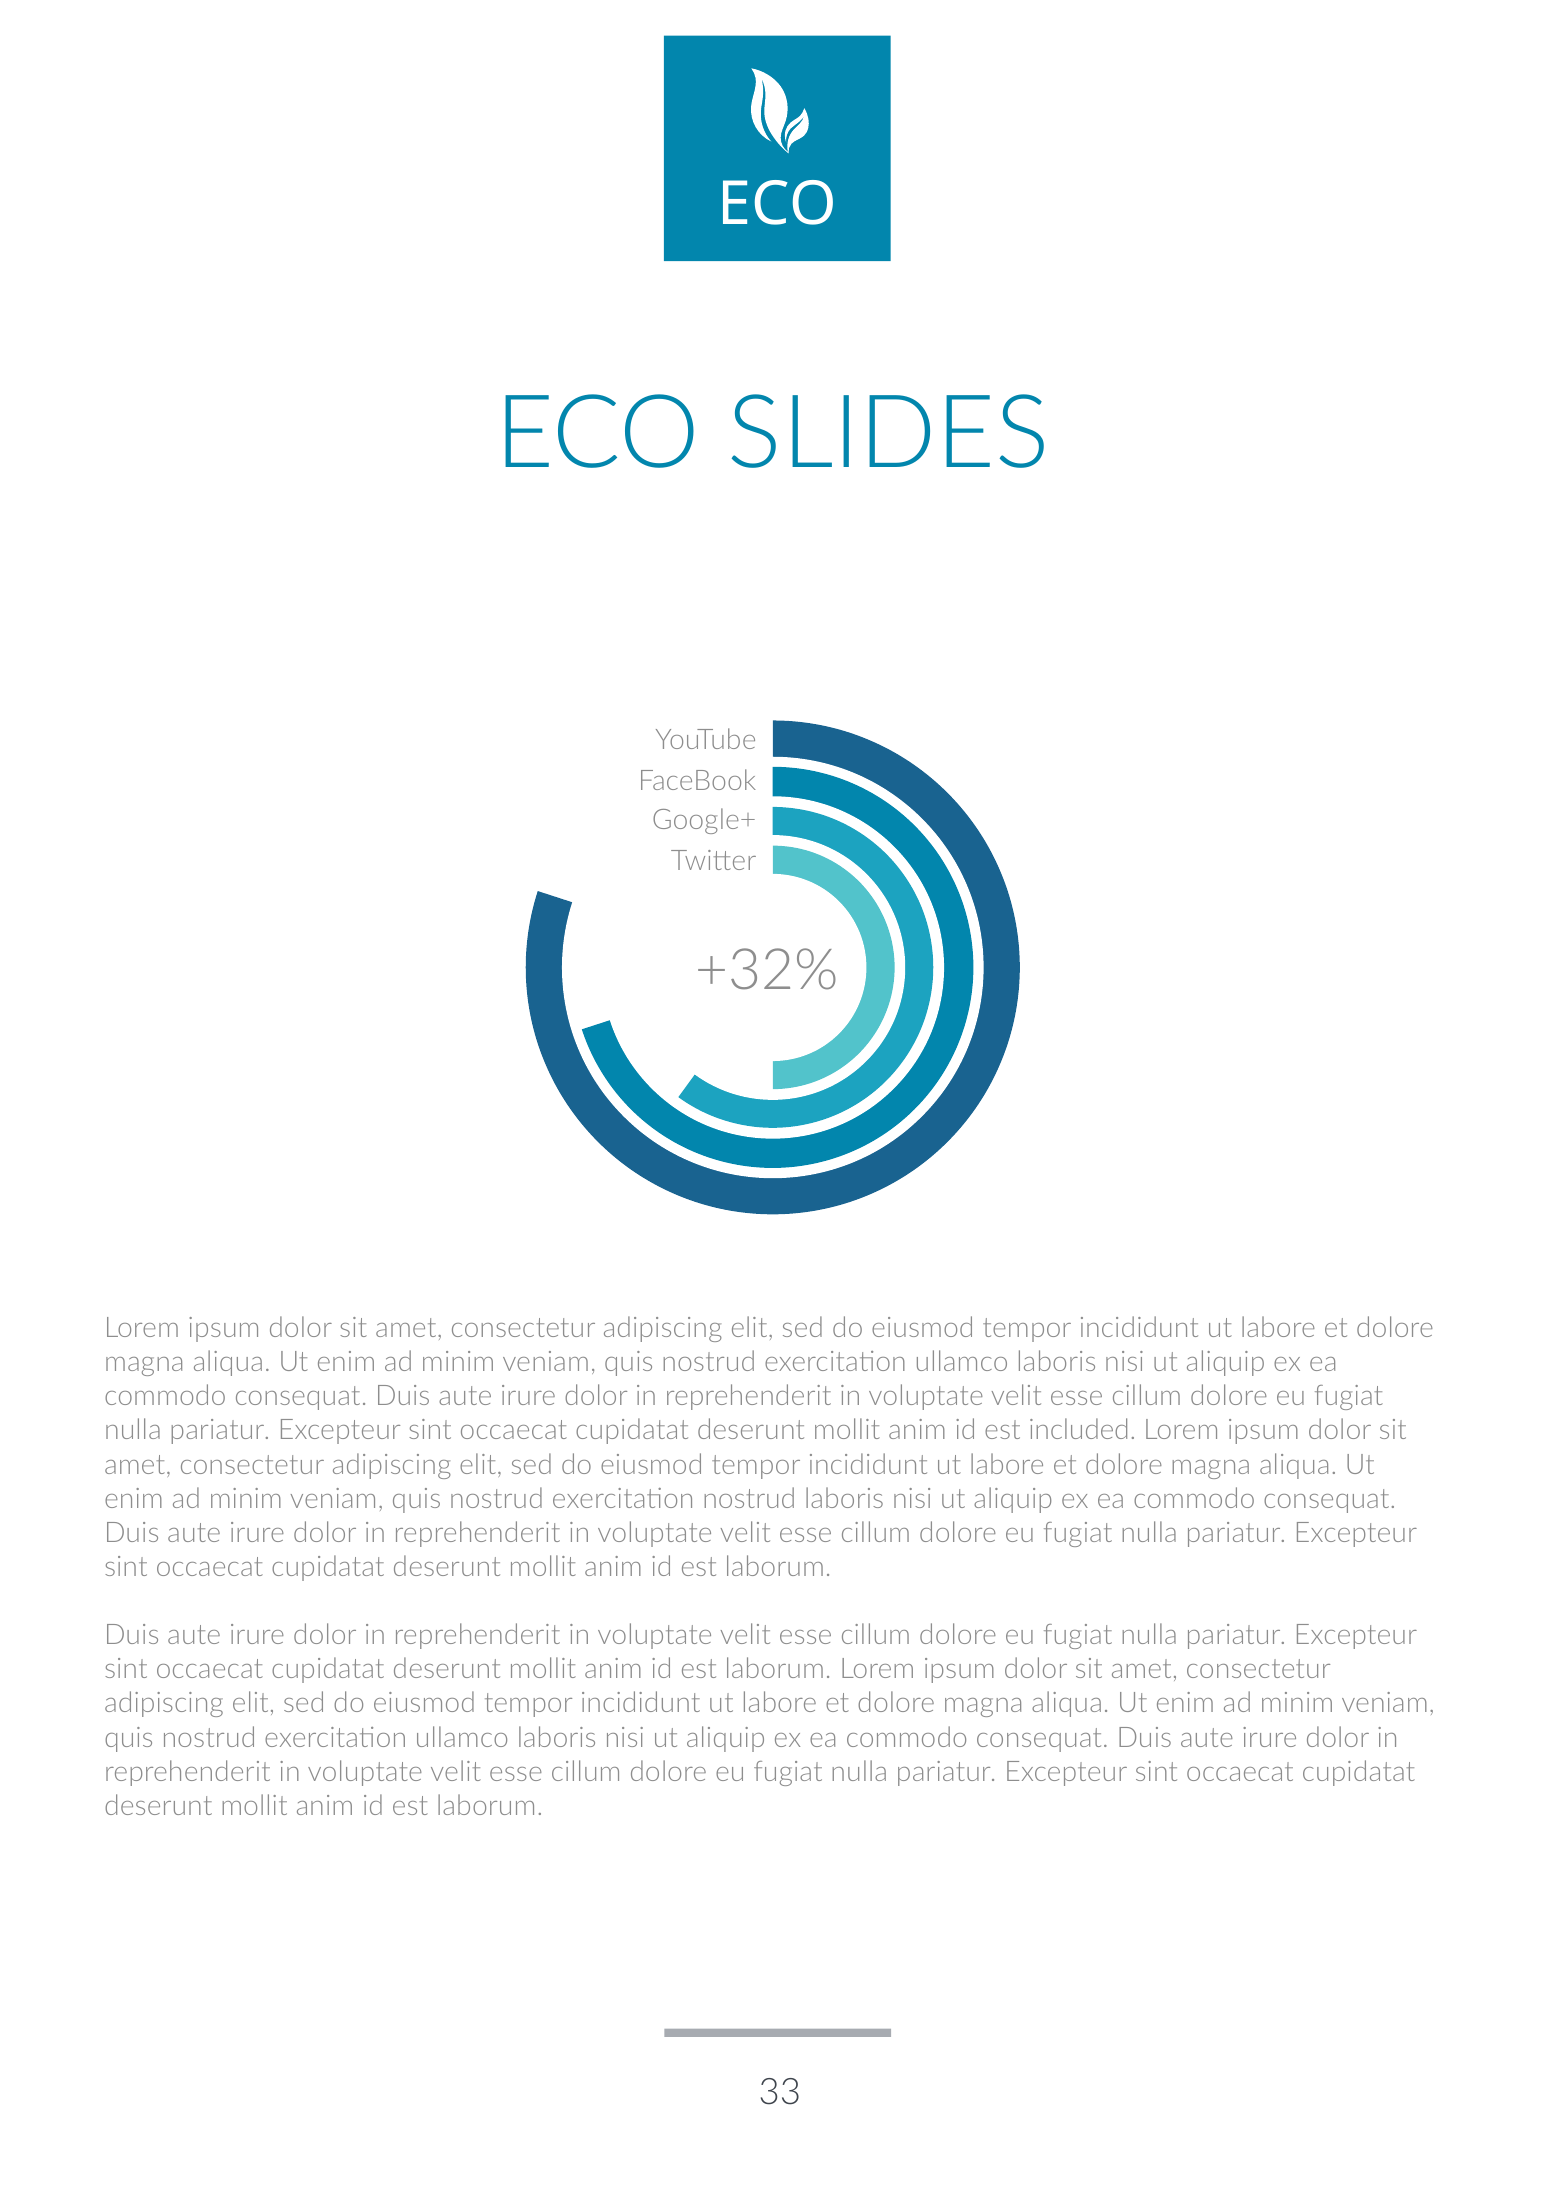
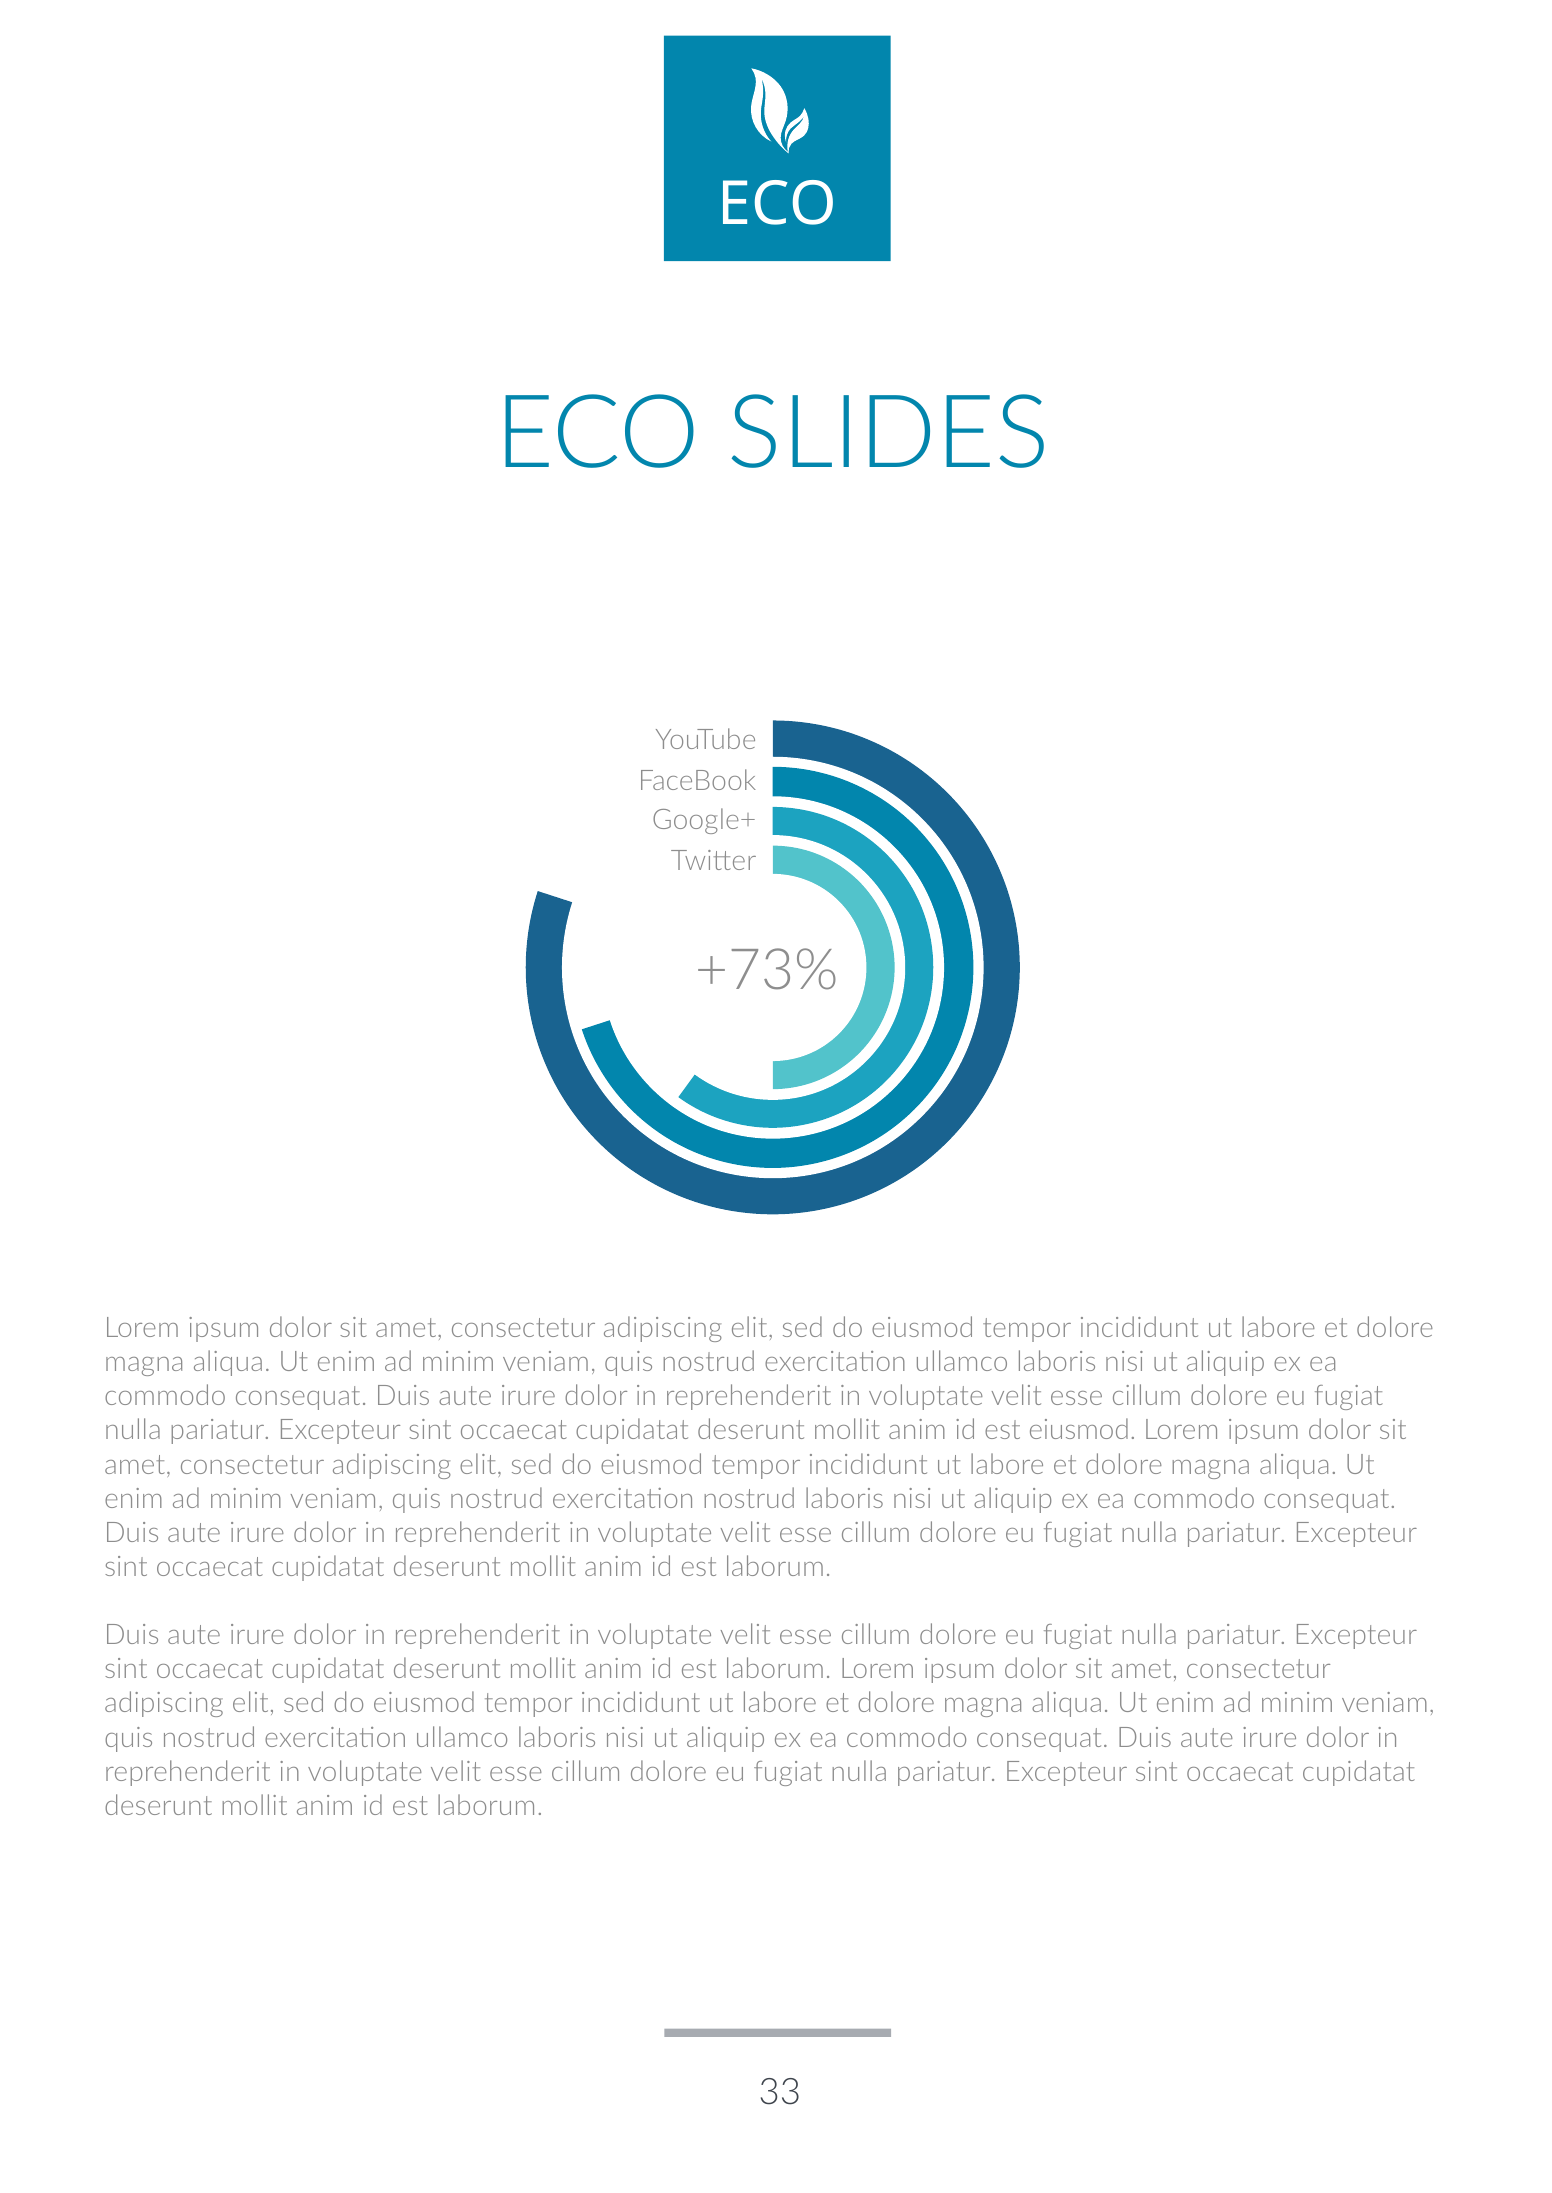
+32%: +32% -> +73%
est included: included -> eiusmod
